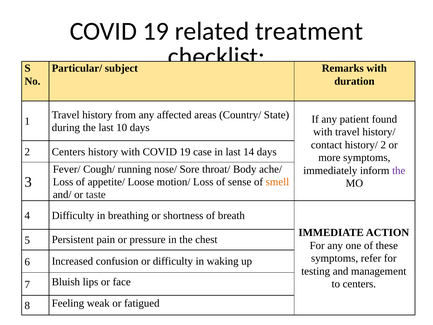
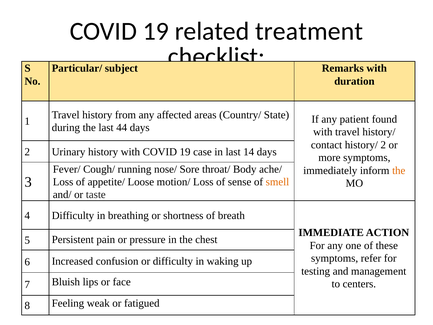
10: 10 -> 44
2 Centers: Centers -> Urinary
the at (399, 170) colour: purple -> orange
